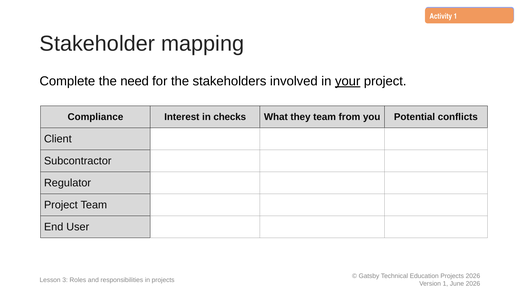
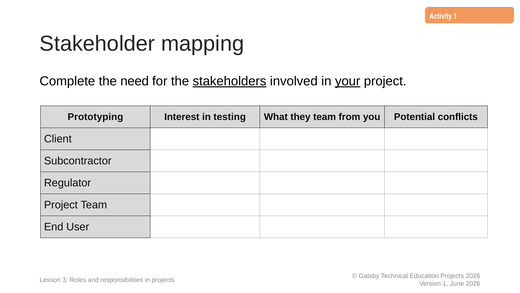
stakeholders underline: none -> present
Compliance: Compliance -> Prototyping
checks: checks -> testing
